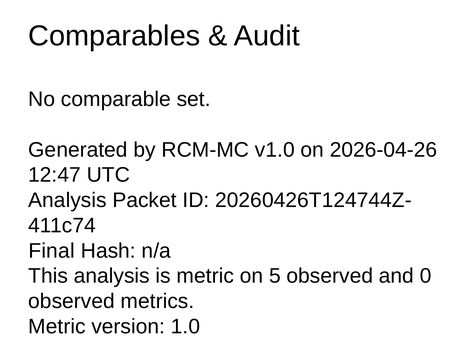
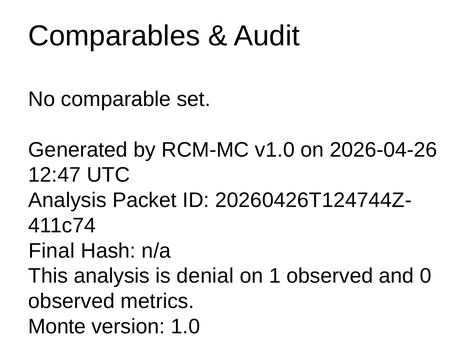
is metric: metric -> denial
5: 5 -> 1
Metric at (57, 326): Metric -> Monte
